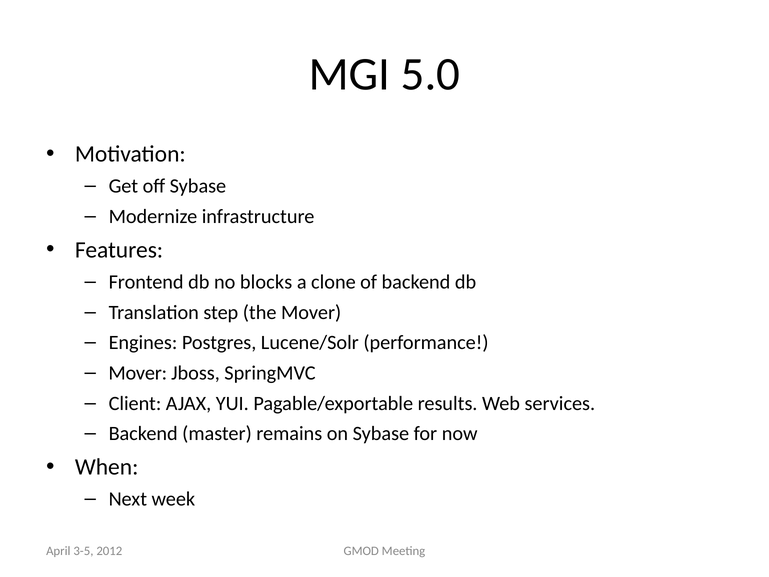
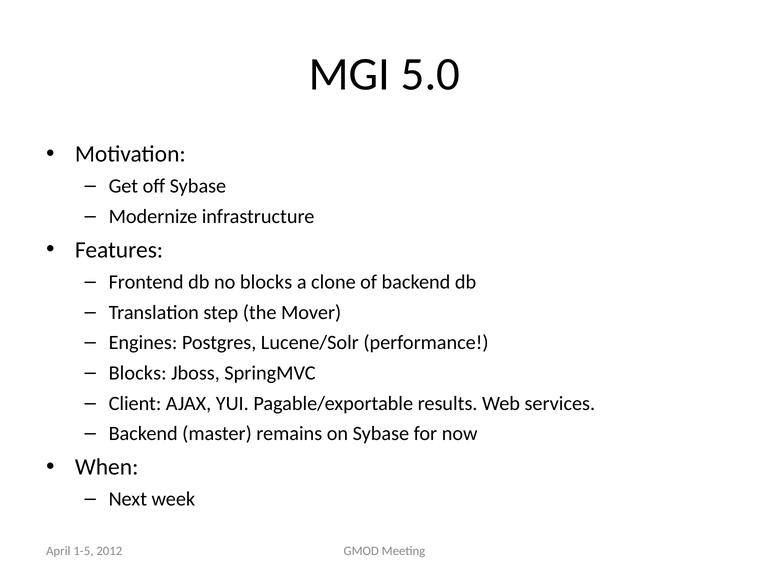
Mover at (138, 373): Mover -> Blocks
3-5: 3-5 -> 1-5
